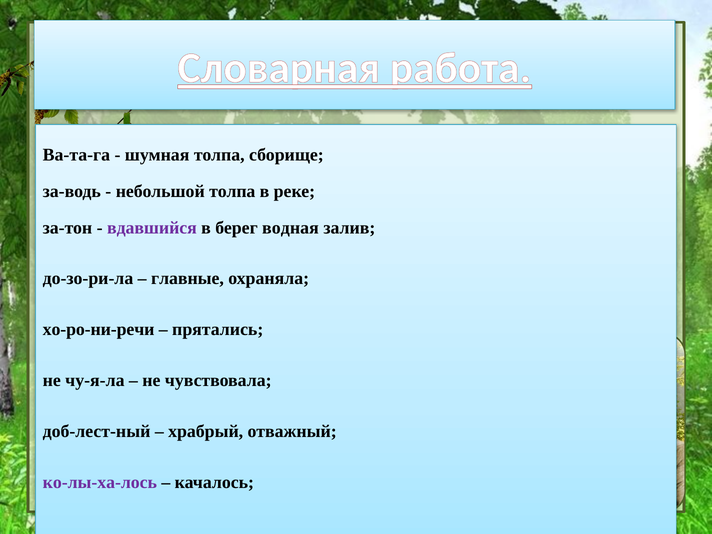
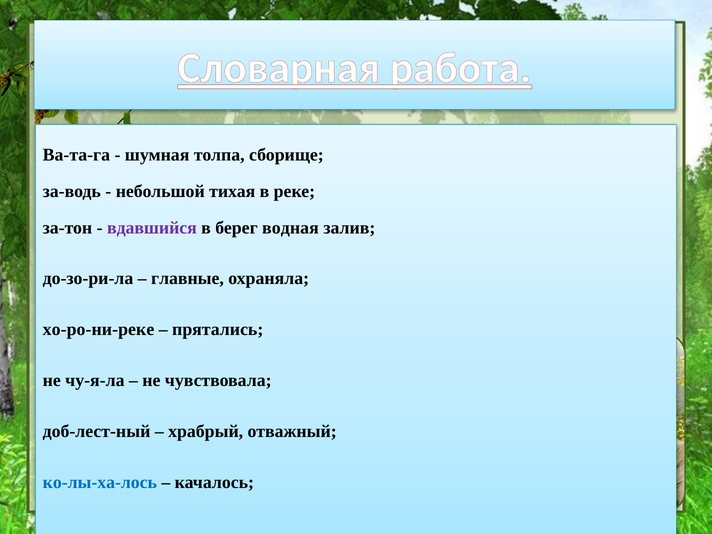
небольшой толпа: толпа -> тихая
хо-ро-ни-речи: хо-ро-ни-речи -> хо-ро-ни-реке
ко-лы-ха-лось colour: purple -> blue
